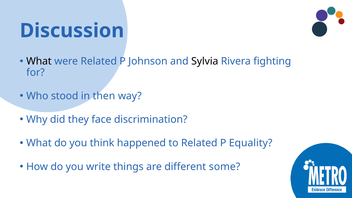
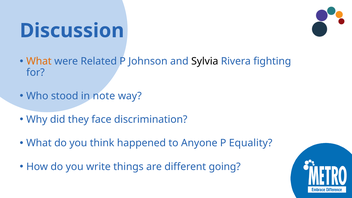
What at (39, 61) colour: black -> orange
then: then -> note
to Related: Related -> Anyone
some: some -> going
